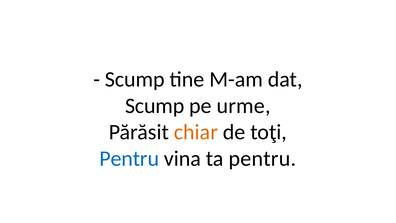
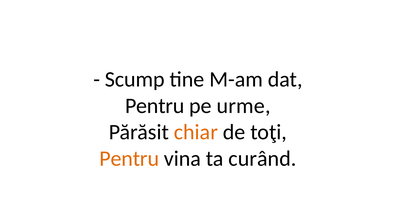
Scump at (155, 106): Scump -> Pentru
Pentru at (129, 158) colour: blue -> orange
ta pentru: pentru -> curând
